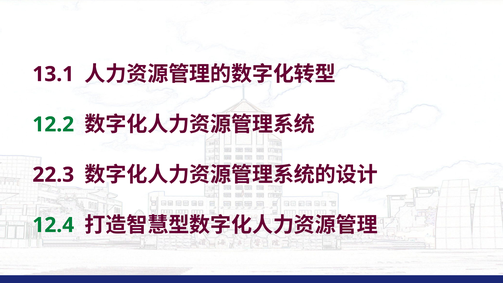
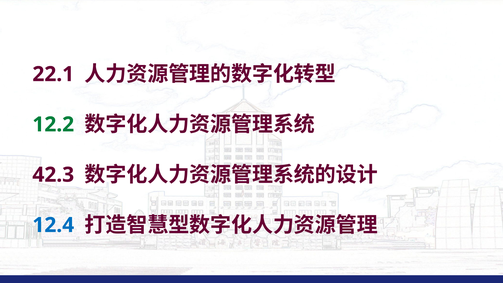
13.1: 13.1 -> 22.1
22.3: 22.3 -> 42.3
12.4 colour: green -> blue
